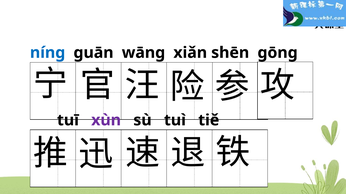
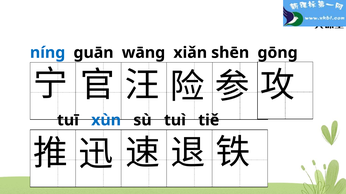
xùn colour: purple -> blue
